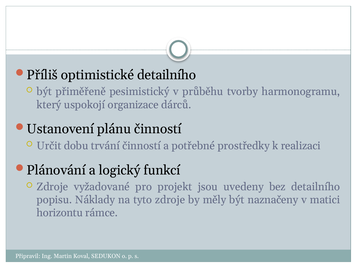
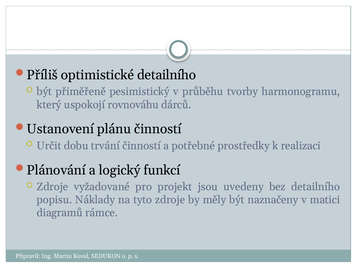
organizace: organizace -> rovnováhu
horizontu: horizontu -> diagramů
